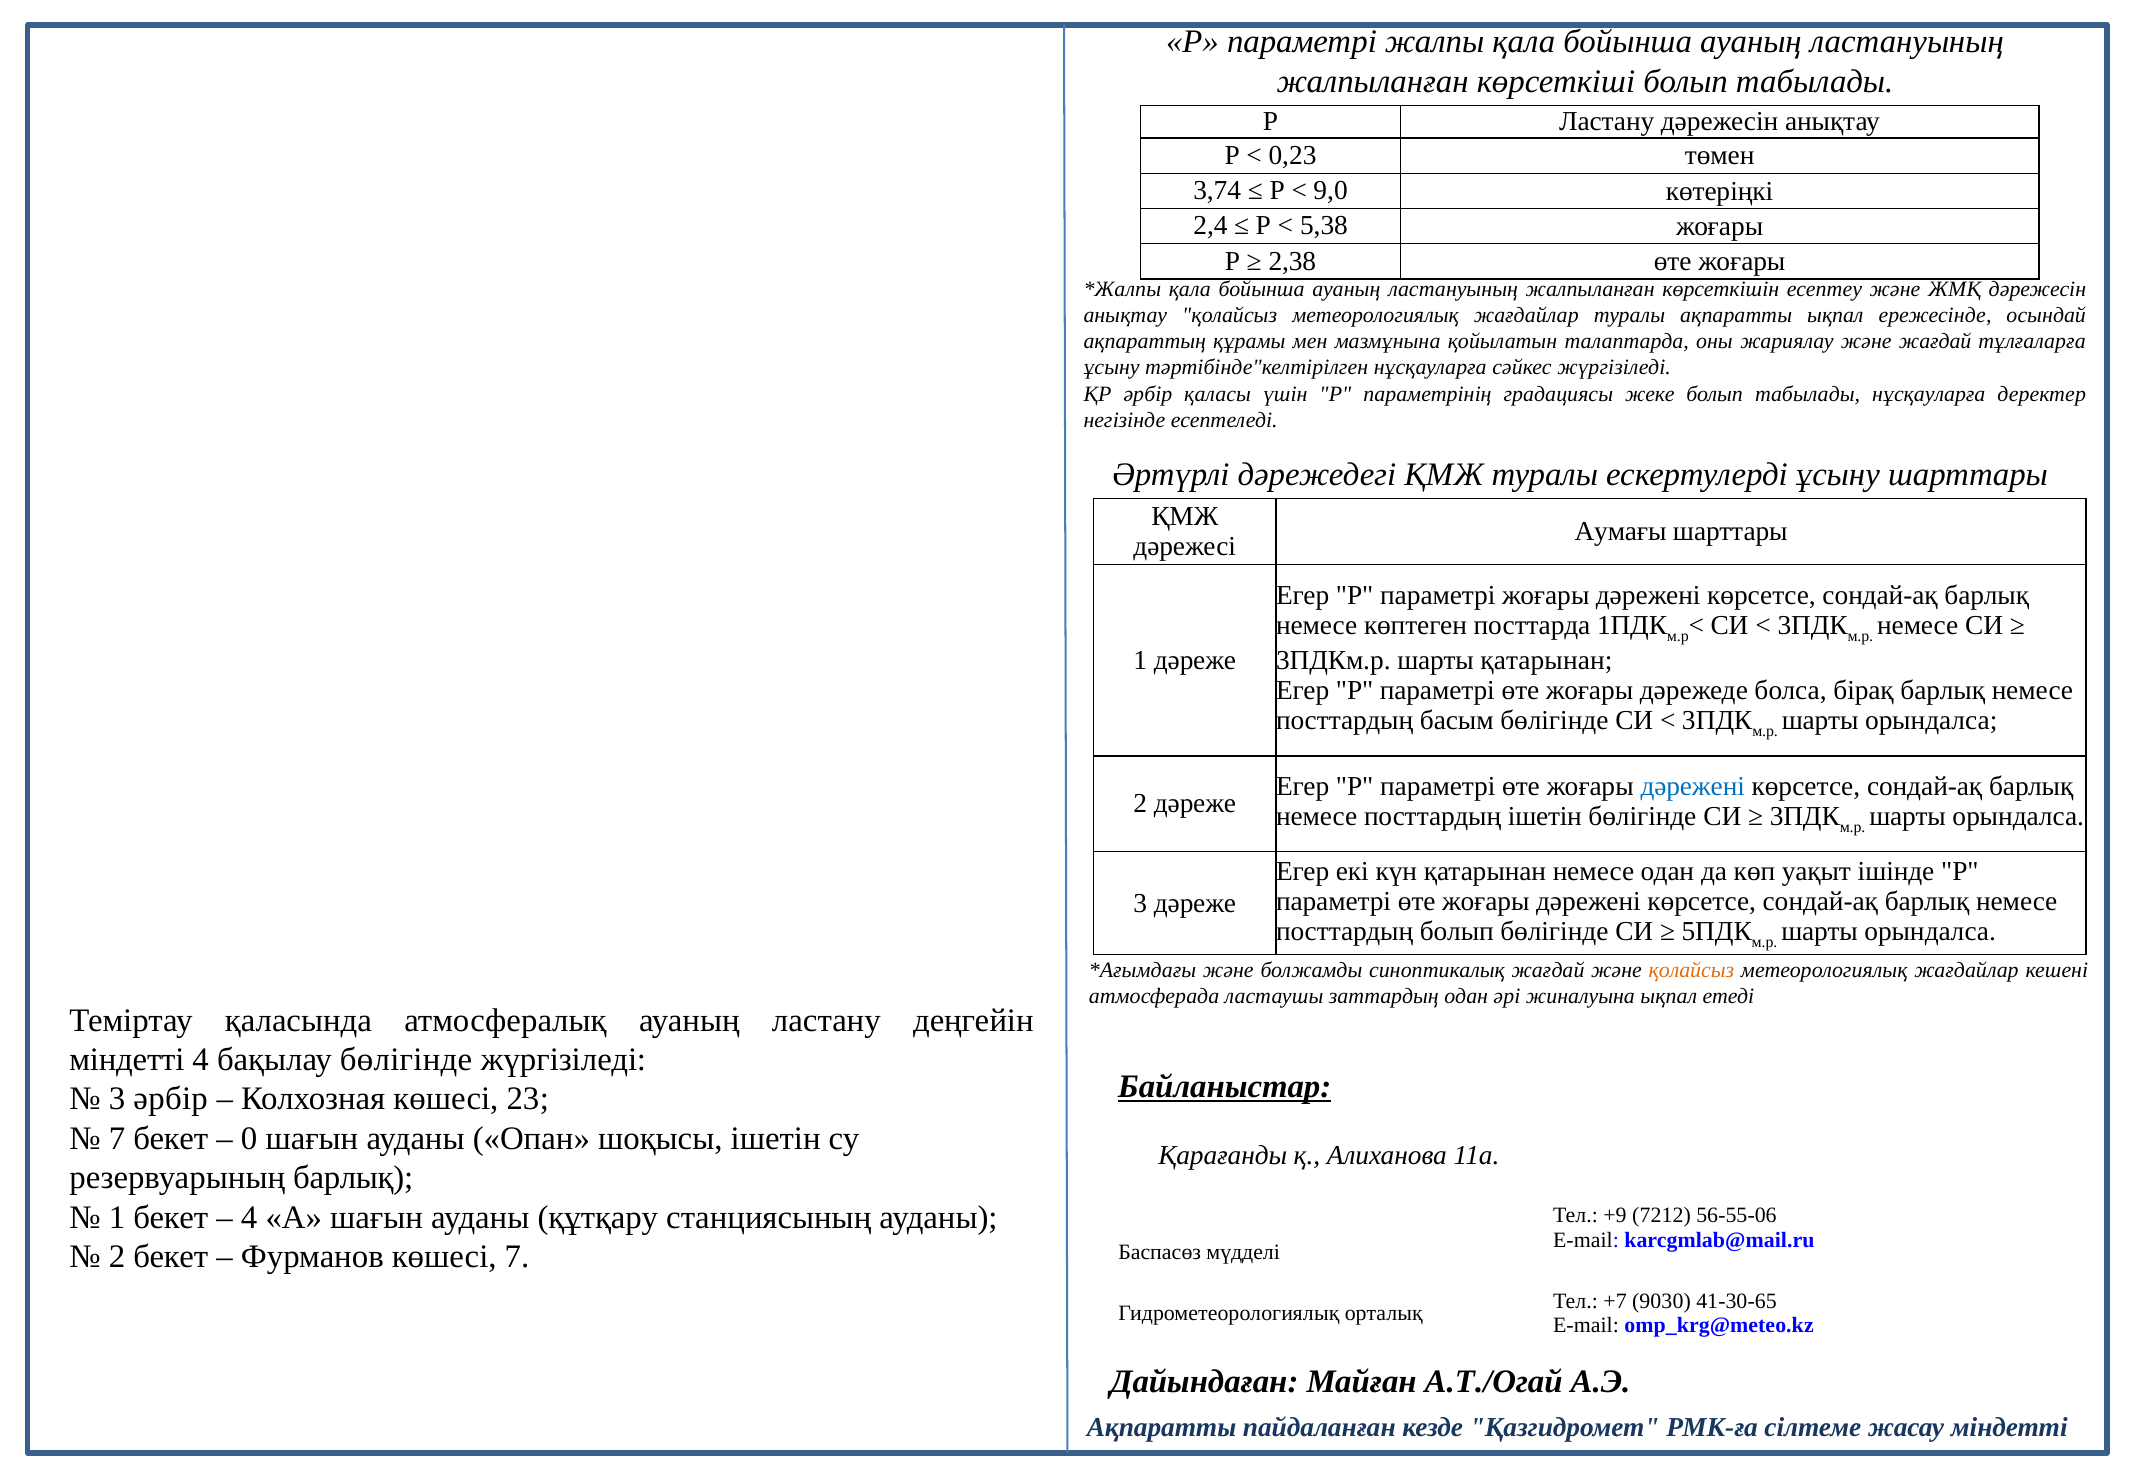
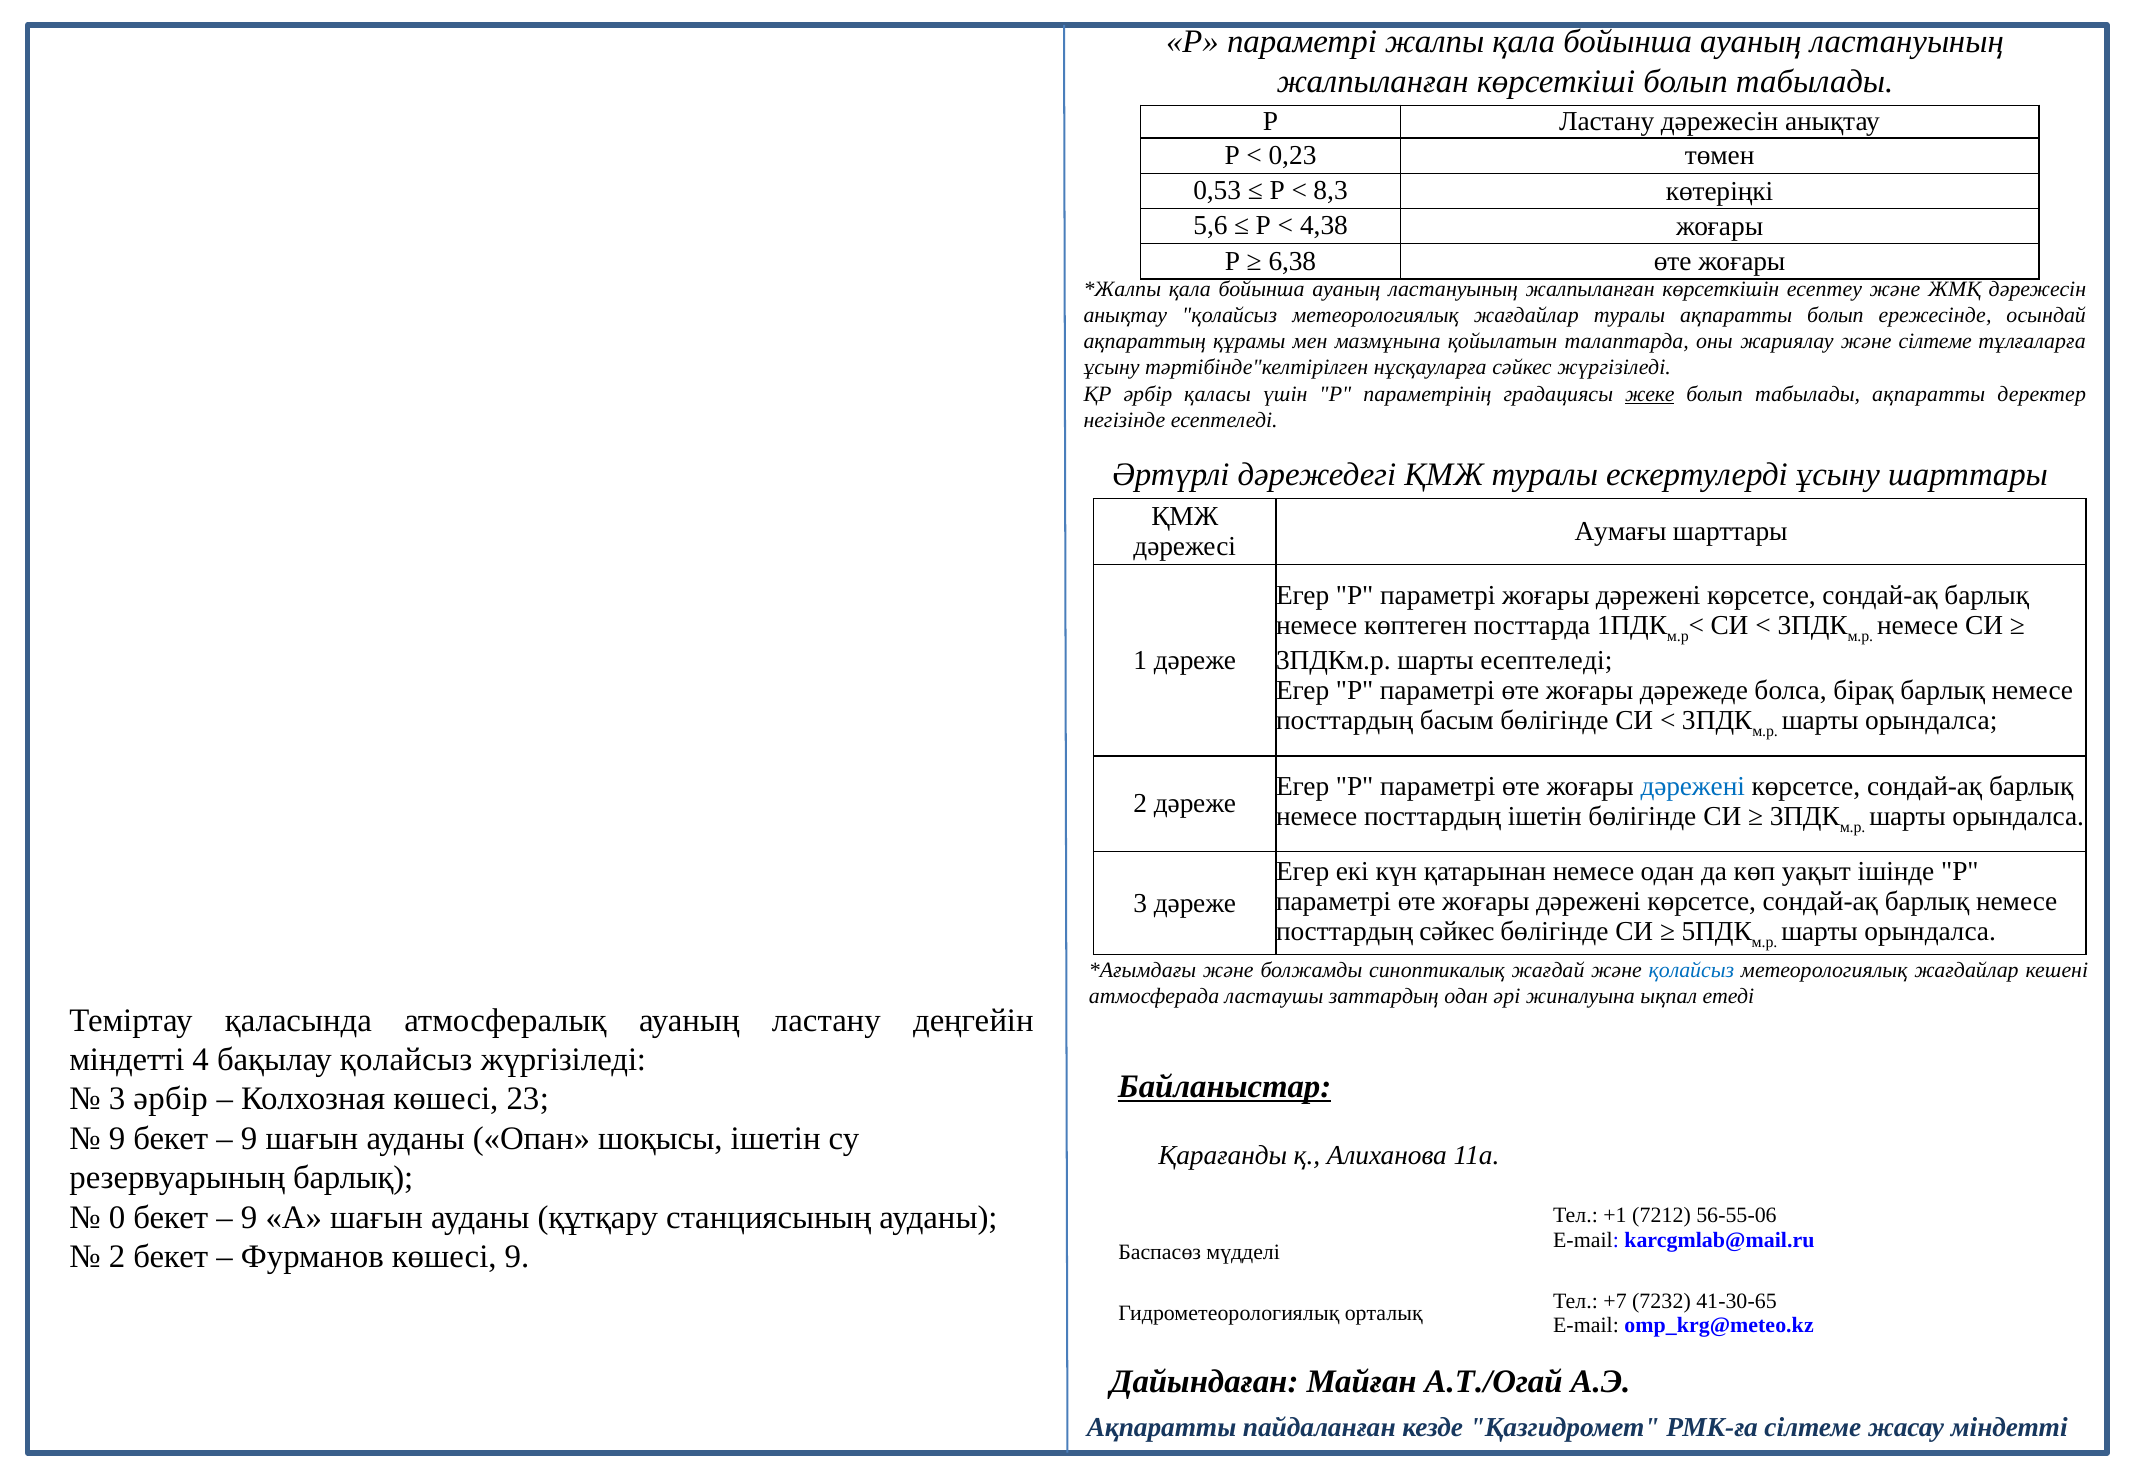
3,74: 3,74 -> 0,53
9,0: 9,0 -> 8,3
2,4: 2,4 -> 5,6
5,38: 5,38 -> 4,38
2,38: 2,38 -> 6,38
ақпаратты ықпал: ықпал -> болып
және жағдай: жағдай -> сілтеме
жеке underline: none -> present
табылады нұсқауларға: нұсқауларға -> ақпаратты
шарты қатарынан: қатарынан -> есептеледі
посттардың болып: болып -> сәйкес
қолайсыз at (1691, 970) colour: orange -> blue
бақылау бөлігінде: бөлігінде -> қолайсыз
7 at (117, 1139): 7 -> 9
0 at (249, 1139): 0 -> 9
1 at (117, 1217): 1 -> 0
4 at (249, 1217): 4 -> 9
+9: +9 -> +1
көшесі 7: 7 -> 9
9030: 9030 -> 7232
